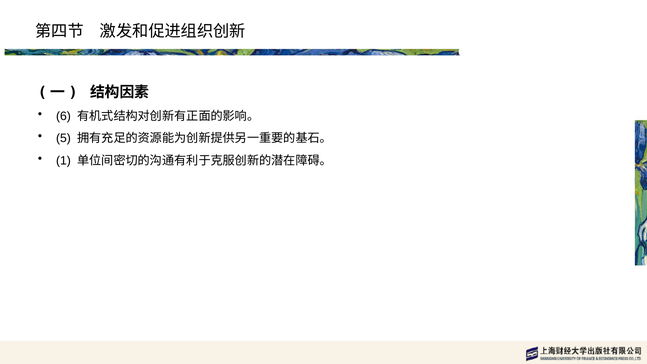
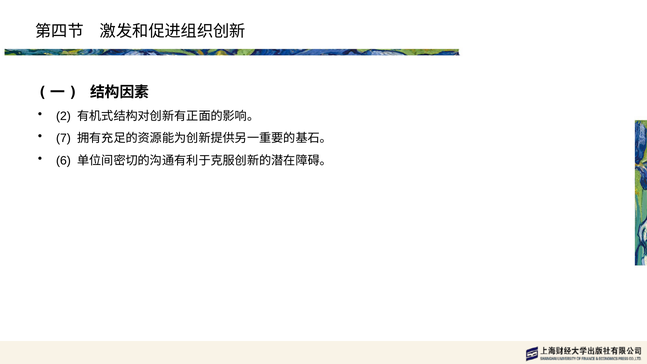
6: 6 -> 2
5: 5 -> 7
1: 1 -> 6
